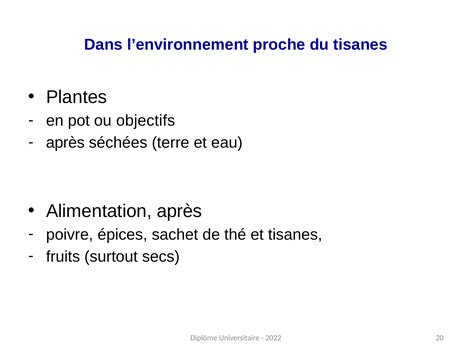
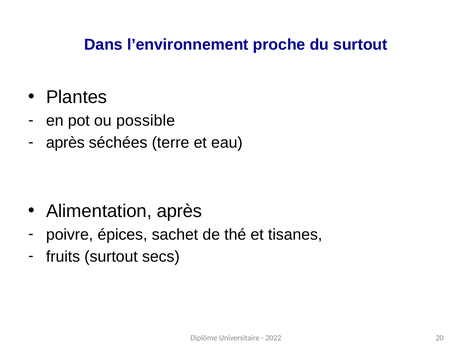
du tisanes: tisanes -> surtout
objectifs: objectifs -> possible
